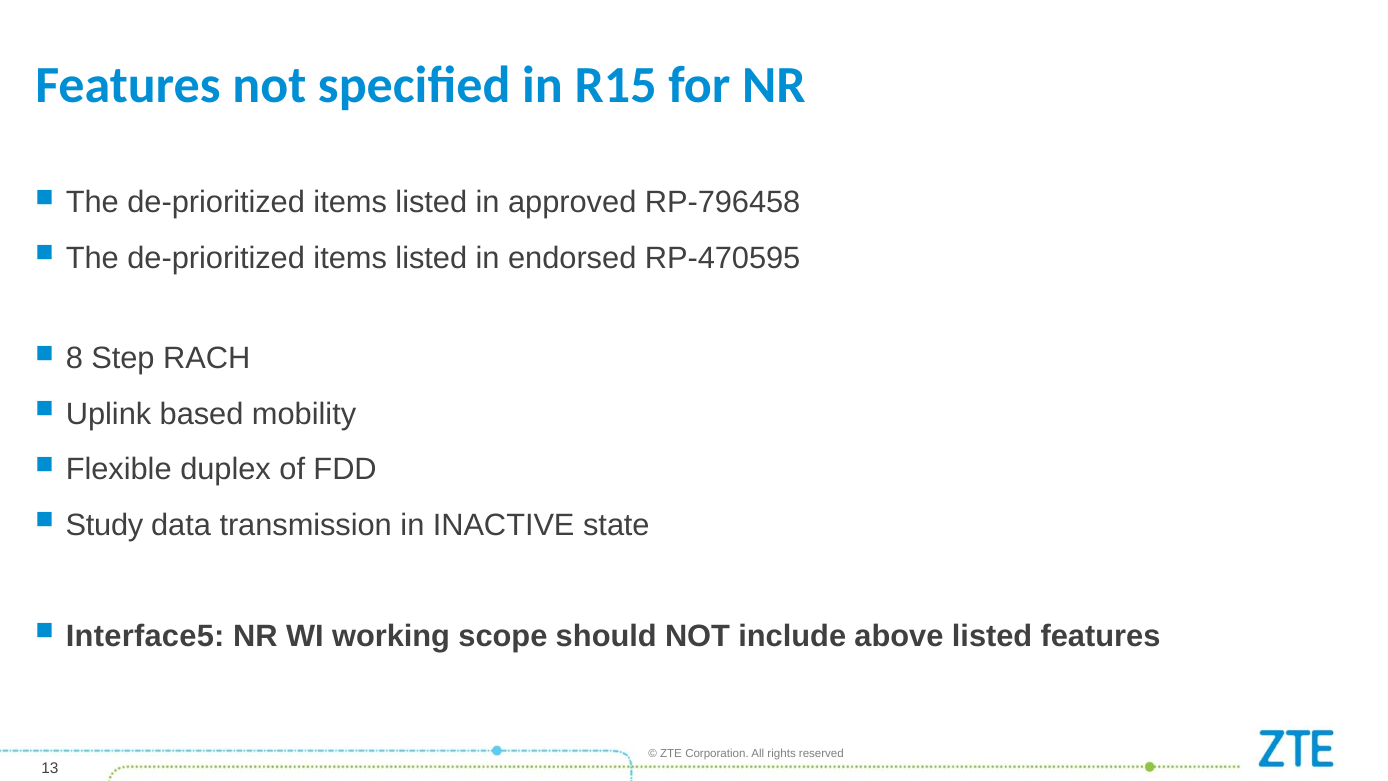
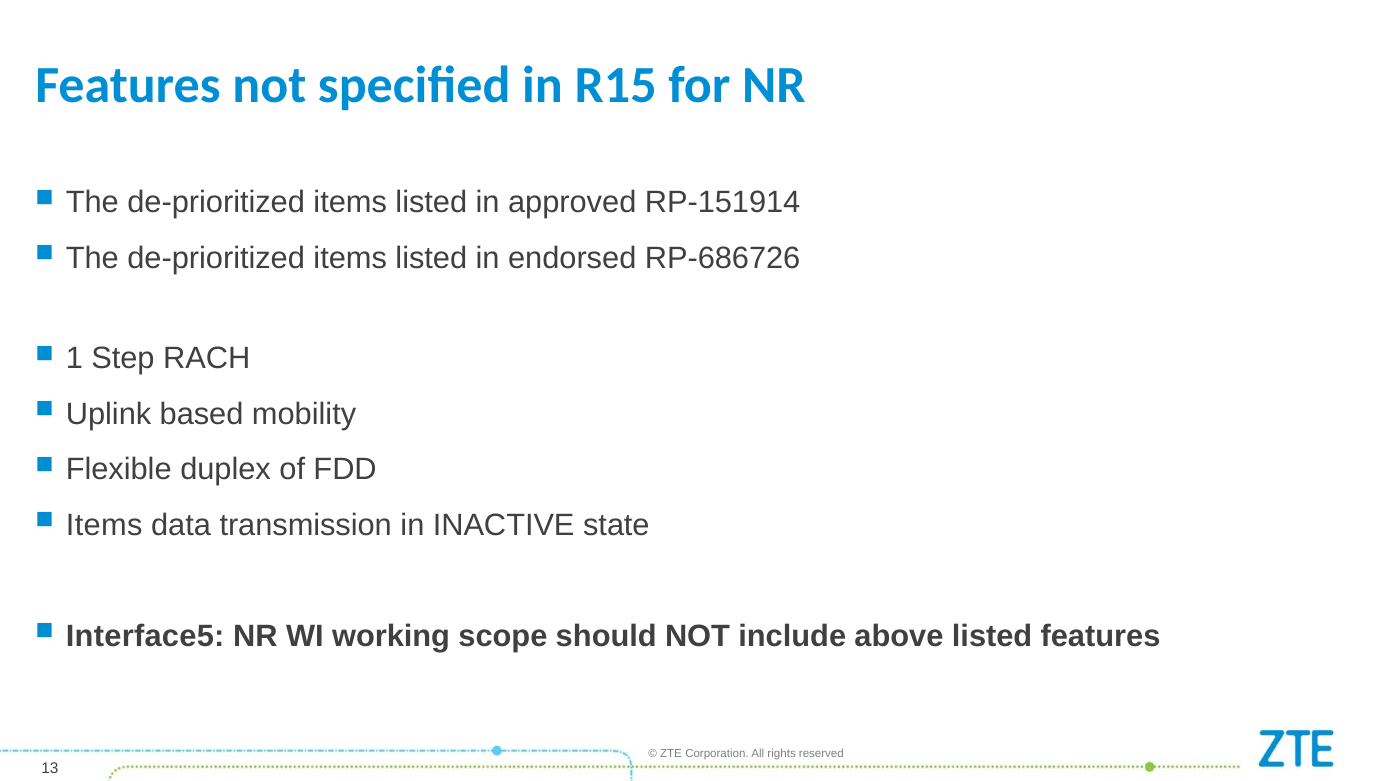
RP-796458: RP-796458 -> RP-151914
RP-470595: RP-470595 -> RP-686726
8: 8 -> 1
Study at (104, 525): Study -> Items
